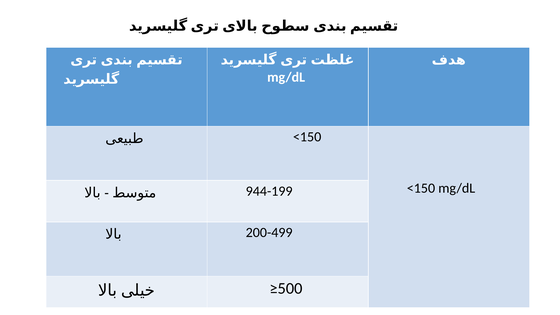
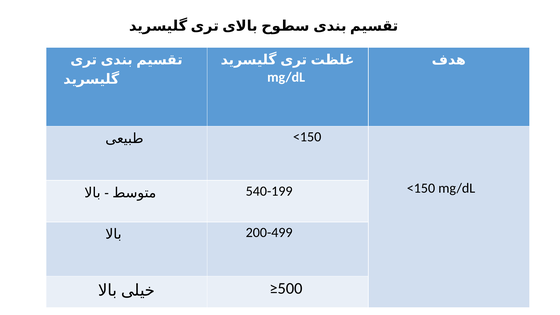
944-199: 944-199 -> 540-199
